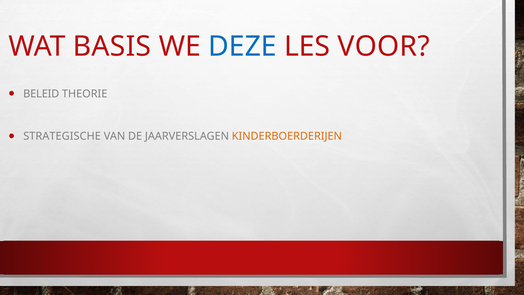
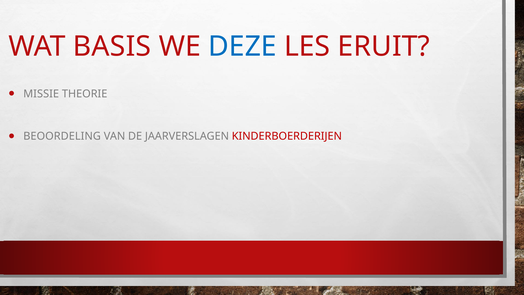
VOOR: VOOR -> ERUIT
BELEID: BELEID -> MISSIE
STRATEGISCHE: STRATEGISCHE -> BEOORDELING
KINDERBOERDERIJEN colour: orange -> red
